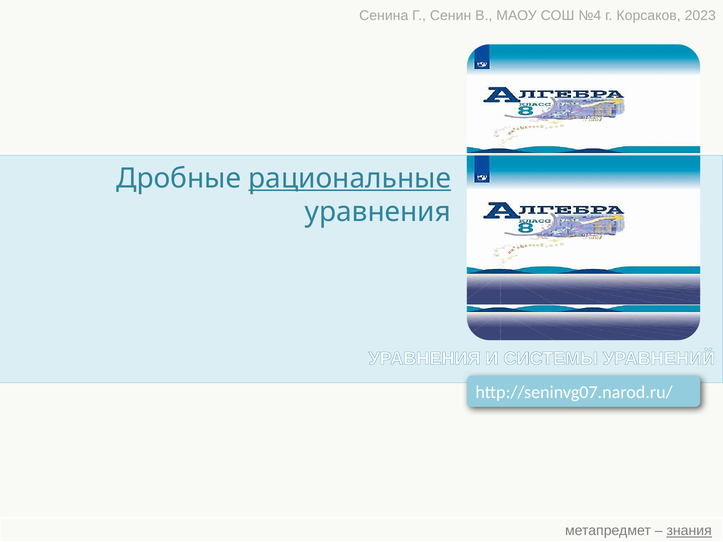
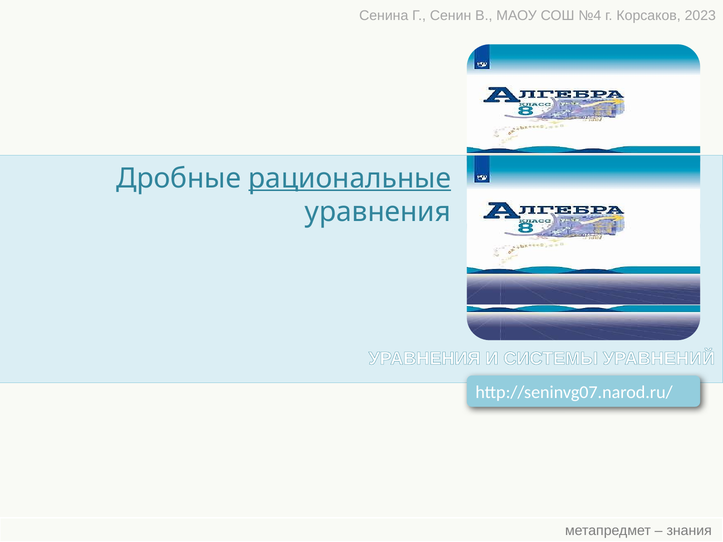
знания underline: present -> none
